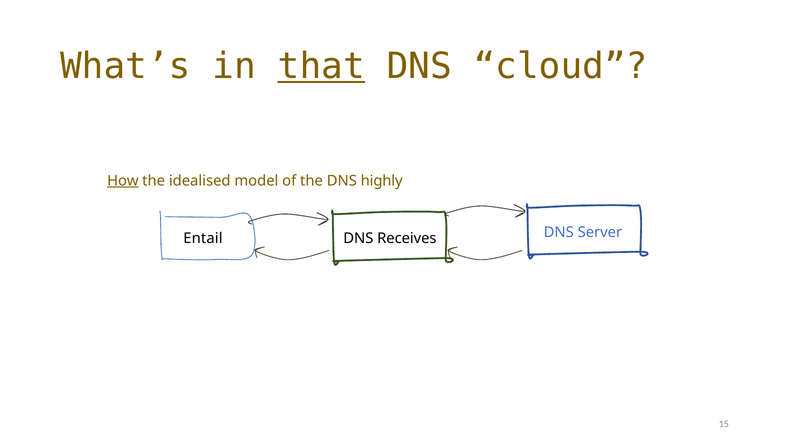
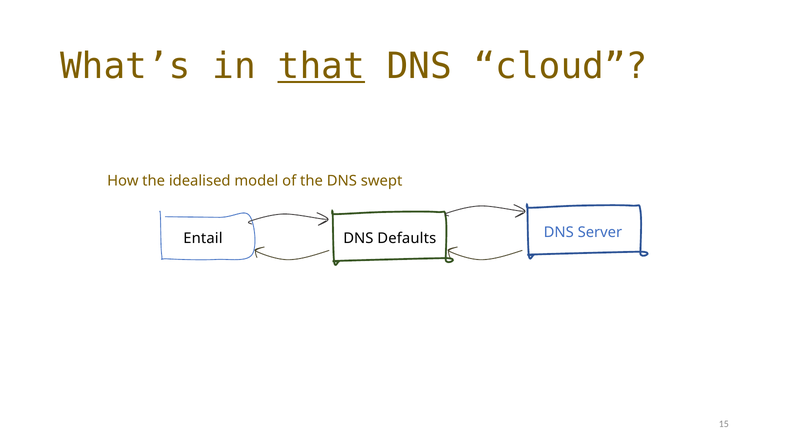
How underline: present -> none
highly: highly -> swept
Receives: Receives -> Defaults
